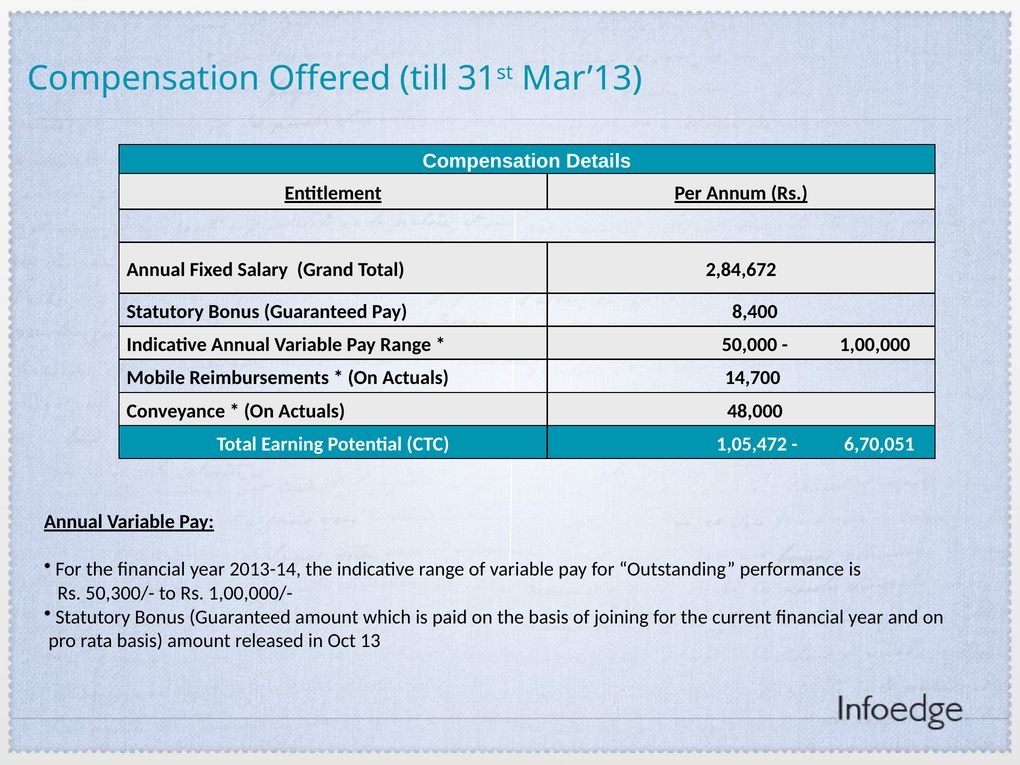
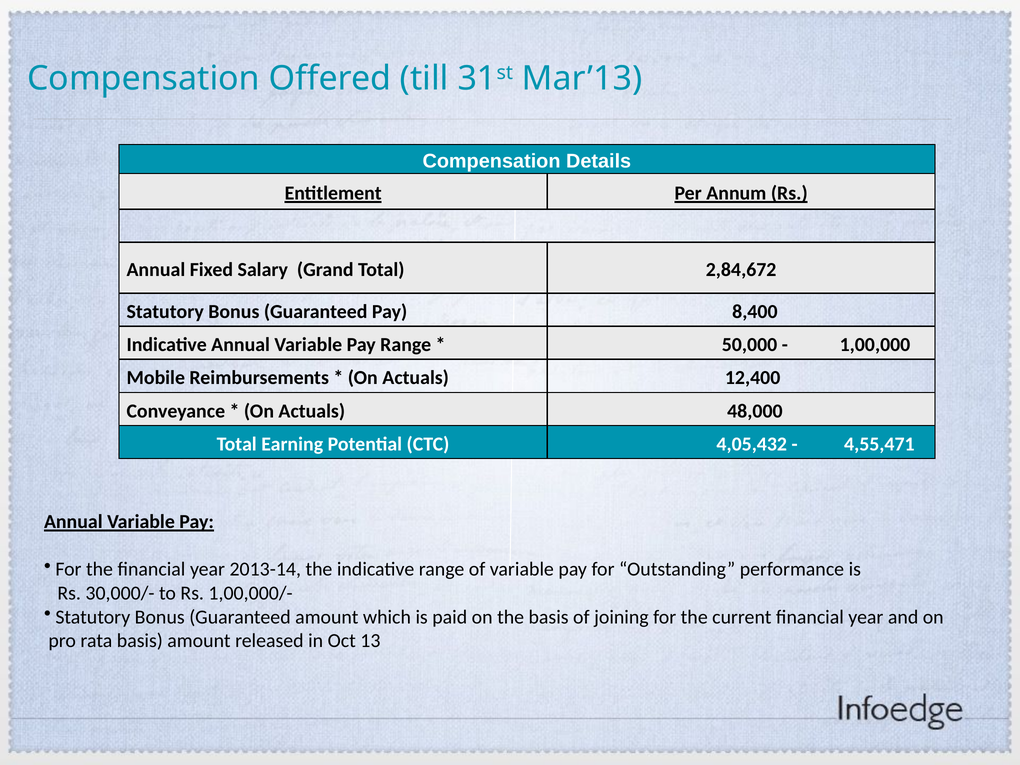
14,700: 14,700 -> 12,400
1,05,472: 1,05,472 -> 4,05,432
6,70,051: 6,70,051 -> 4,55,471
50,300/-: 50,300/- -> 30,000/-
